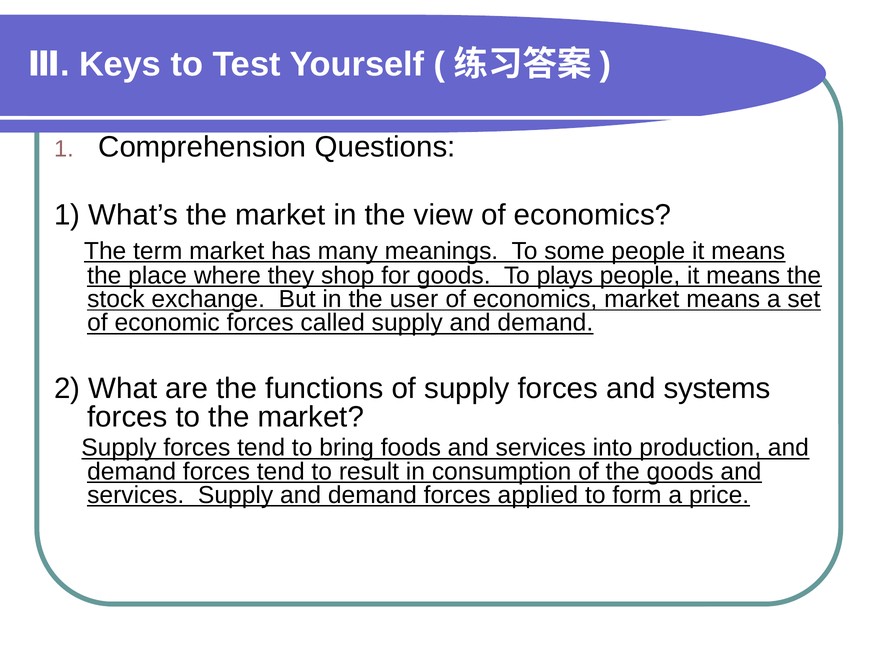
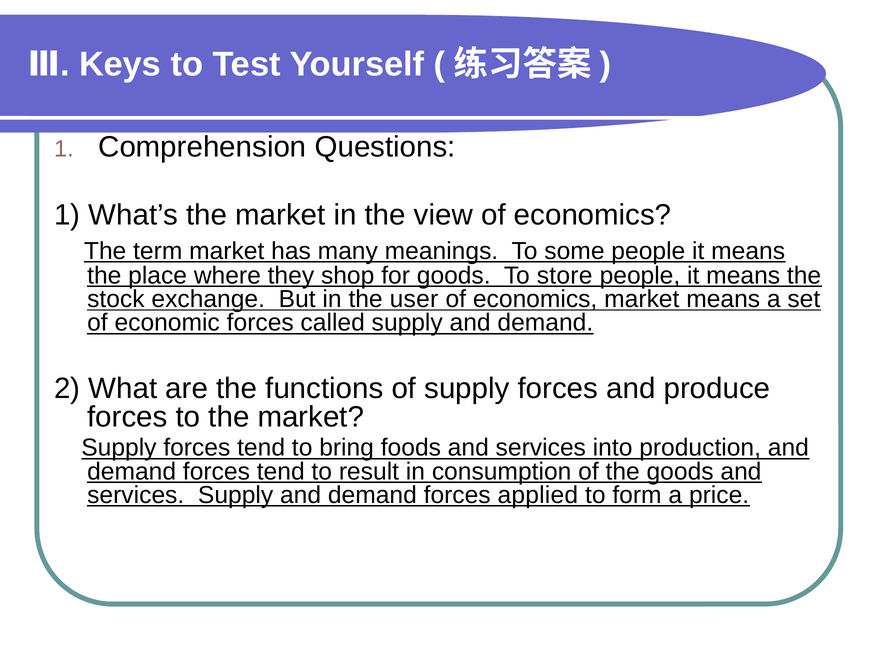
plays: plays -> store
systems: systems -> produce
